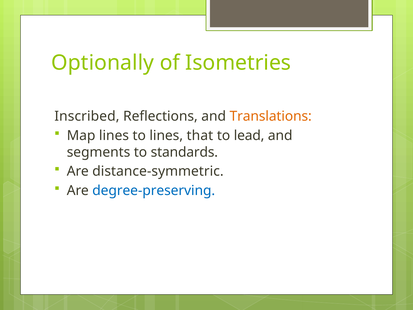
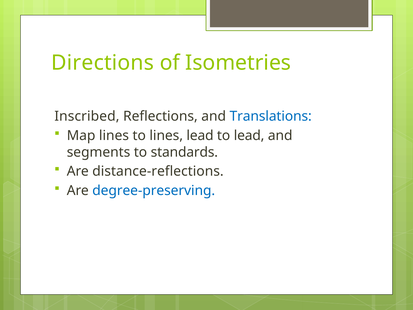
Optionally: Optionally -> Directions
Translations colour: orange -> blue
lines that: that -> lead
distance-symmetric: distance-symmetric -> distance-reflections
